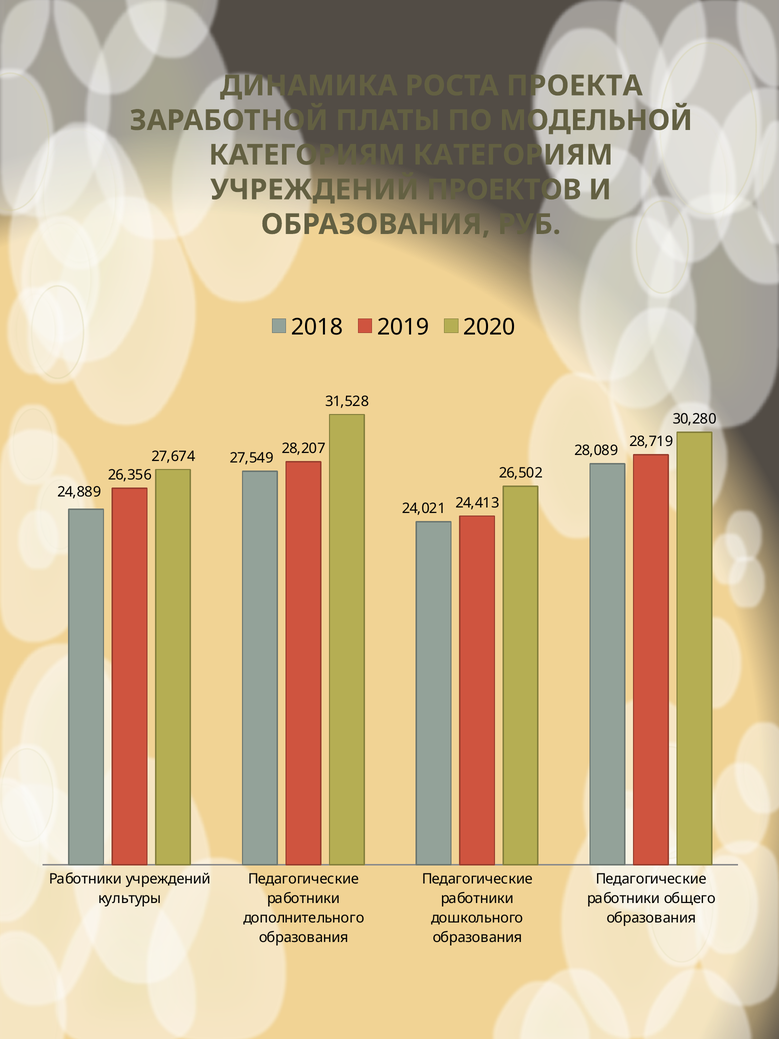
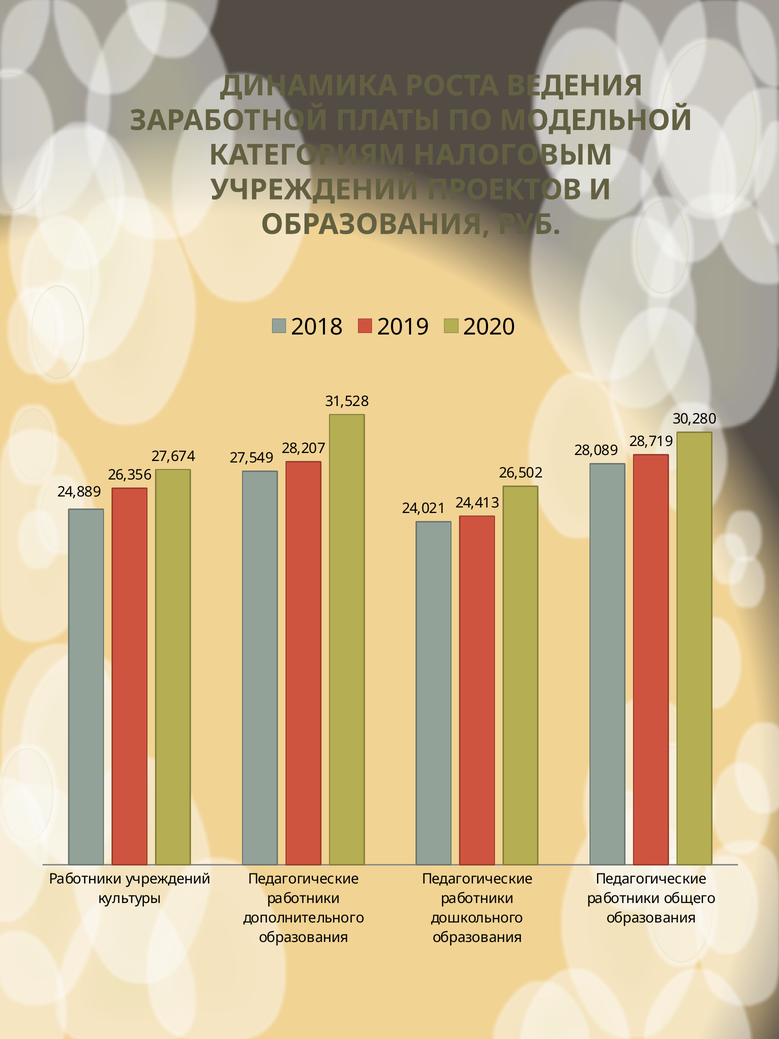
ПРОЕКТА: ПРОЕКТА -> ВЕДЕНИЯ
КАТЕГОРИЯМ КАТЕГОРИЯМ: КАТЕГОРИЯМ -> НАЛОГОВЫМ
